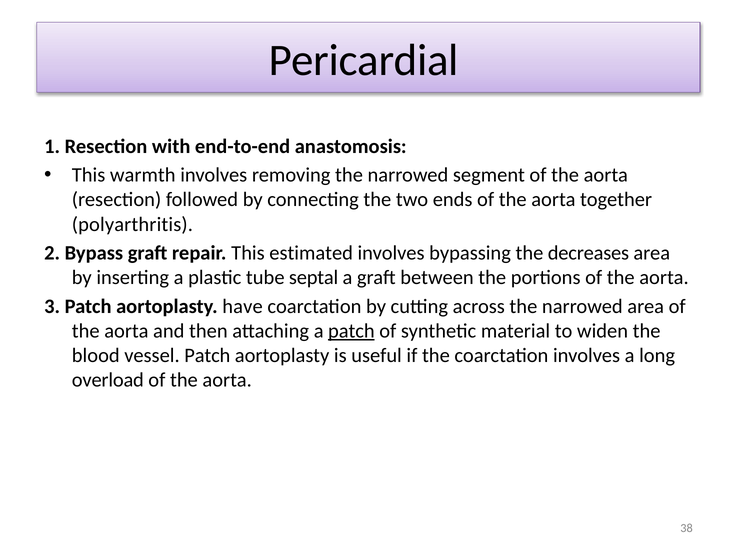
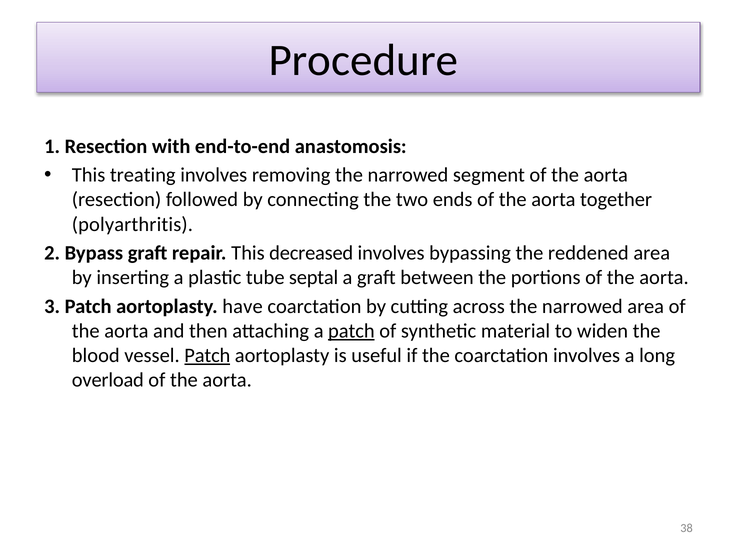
Pericardial: Pericardial -> Procedure
warmth: warmth -> treating
estimated: estimated -> decreased
decreases: decreases -> reddened
Patch at (207, 355) underline: none -> present
